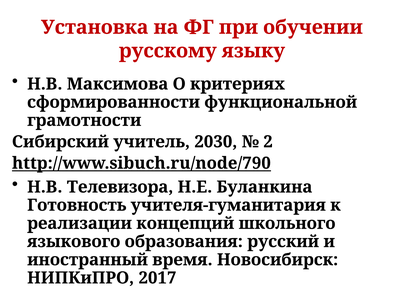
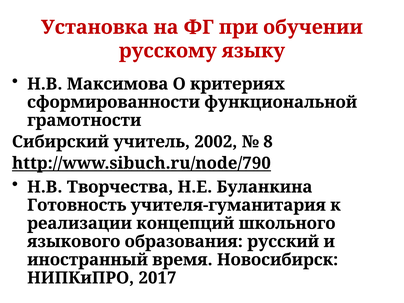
2030: 2030 -> 2002
2: 2 -> 8
Телевизора: Телевизора -> Творчества
